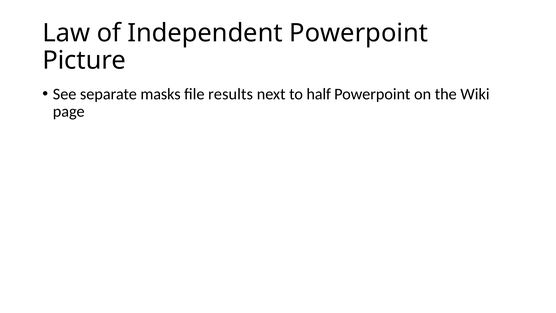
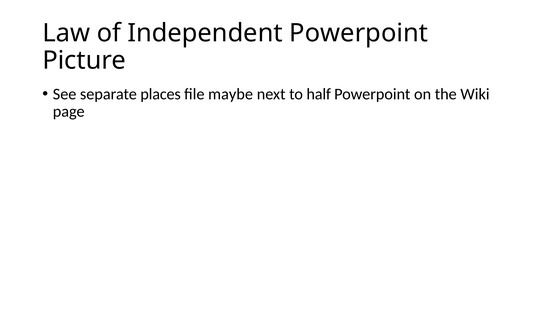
masks: masks -> places
results: results -> maybe
